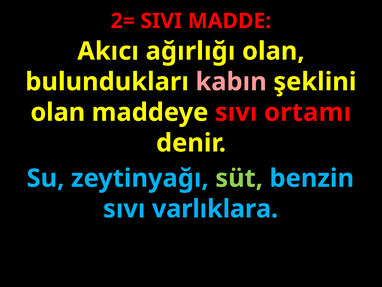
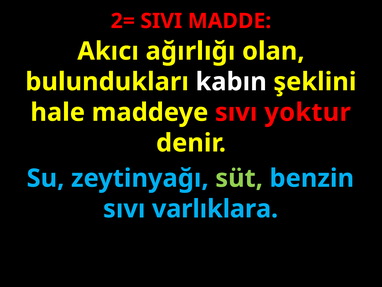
kabın colour: pink -> white
olan at (58, 112): olan -> hale
ortamı: ortamı -> yoktur
